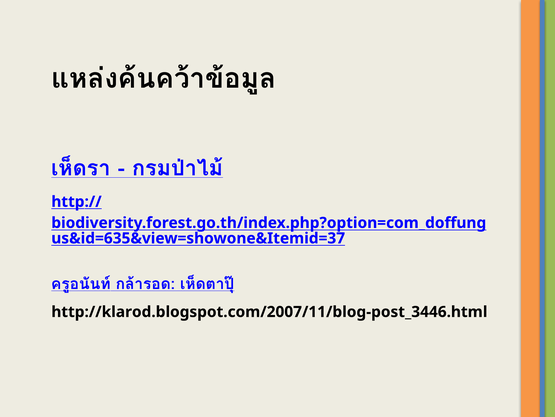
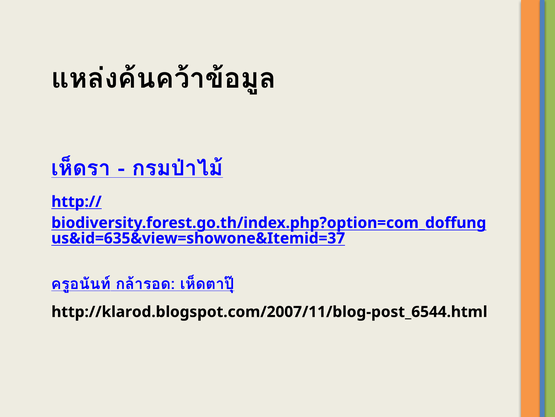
http://klarod.blogspot.com/2007/11/blog-post_3446.html: http://klarod.blogspot.com/2007/11/blog-post_3446.html -> http://klarod.blogspot.com/2007/11/blog-post_6544.html
